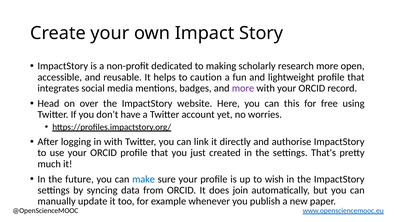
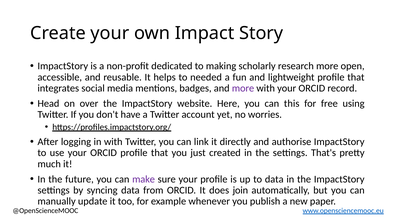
caution: caution -> needed
make colour: blue -> purple
to wish: wish -> data
